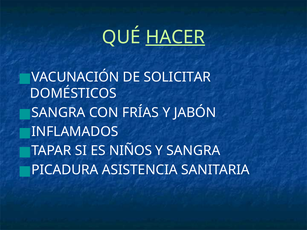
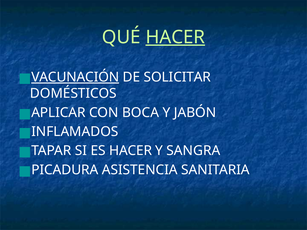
VACUNACIÓN underline: none -> present
SANGRA at (58, 113): SANGRA -> APLICAR
FRÍAS: FRÍAS -> BOCA
ES NIÑOS: NIÑOS -> HACER
